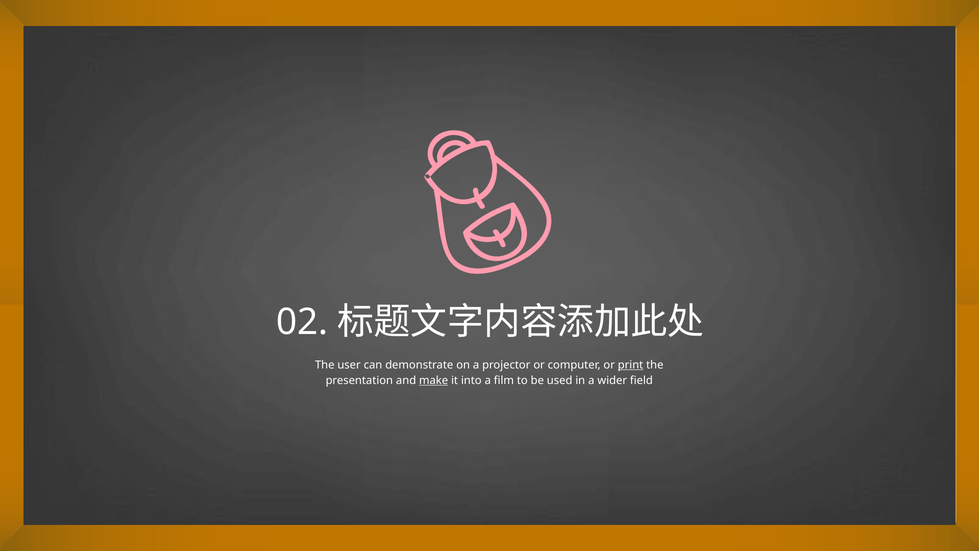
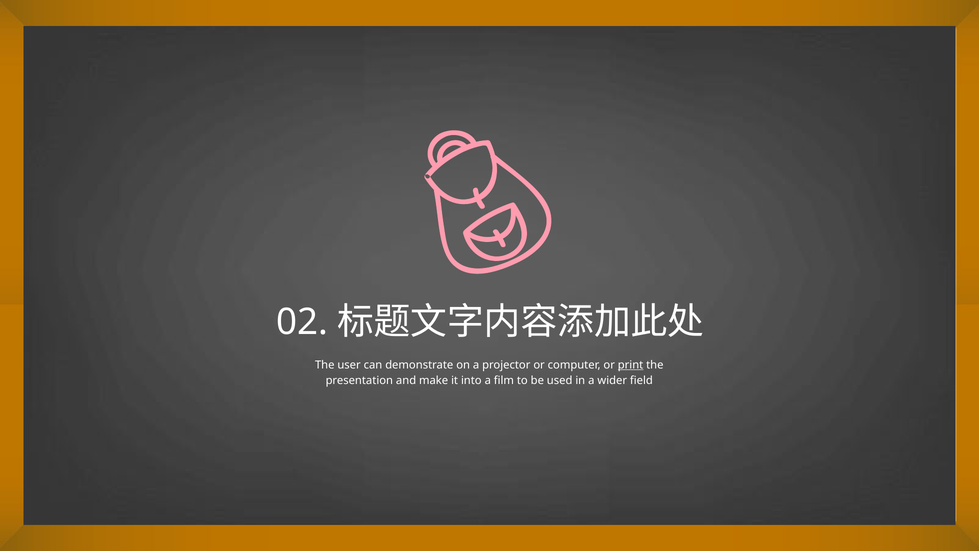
make underline: present -> none
